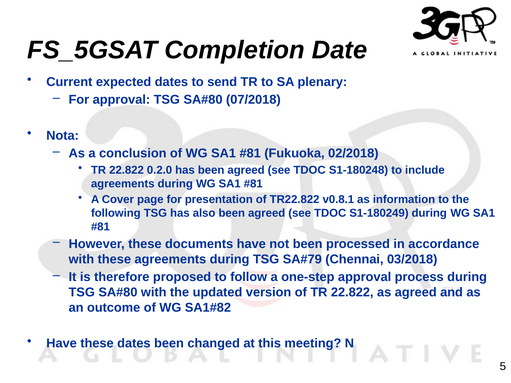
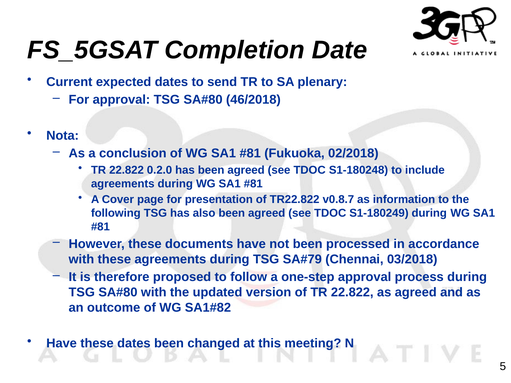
07/2018: 07/2018 -> 46/2018
v0.8.1: v0.8.1 -> v0.8.7
